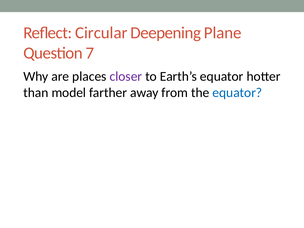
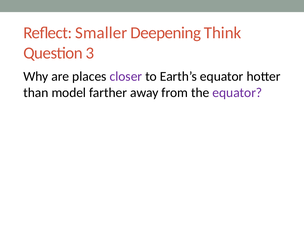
Circular: Circular -> Smaller
Plane: Plane -> Think
7: 7 -> 3
equator at (237, 93) colour: blue -> purple
